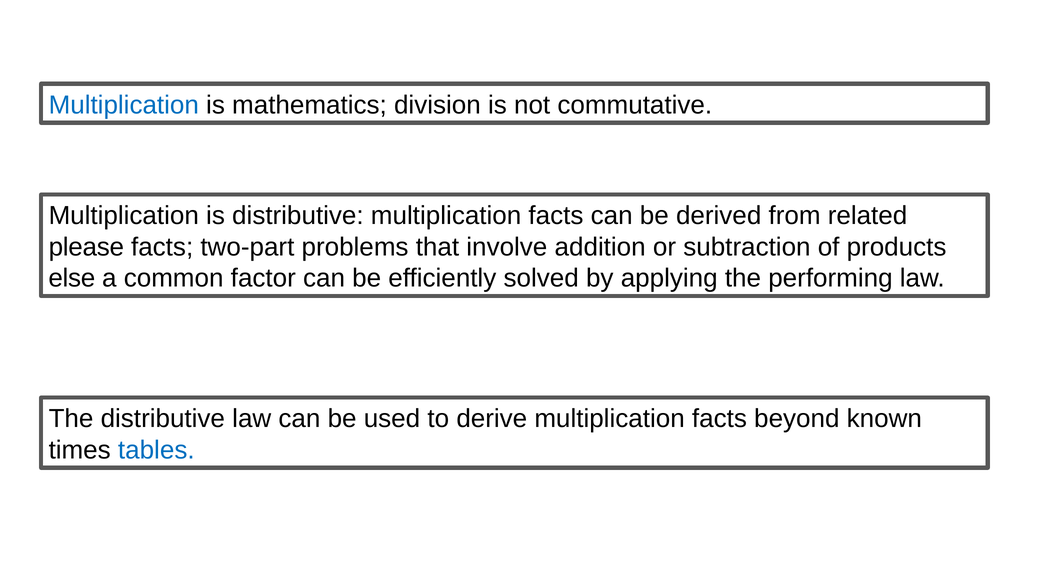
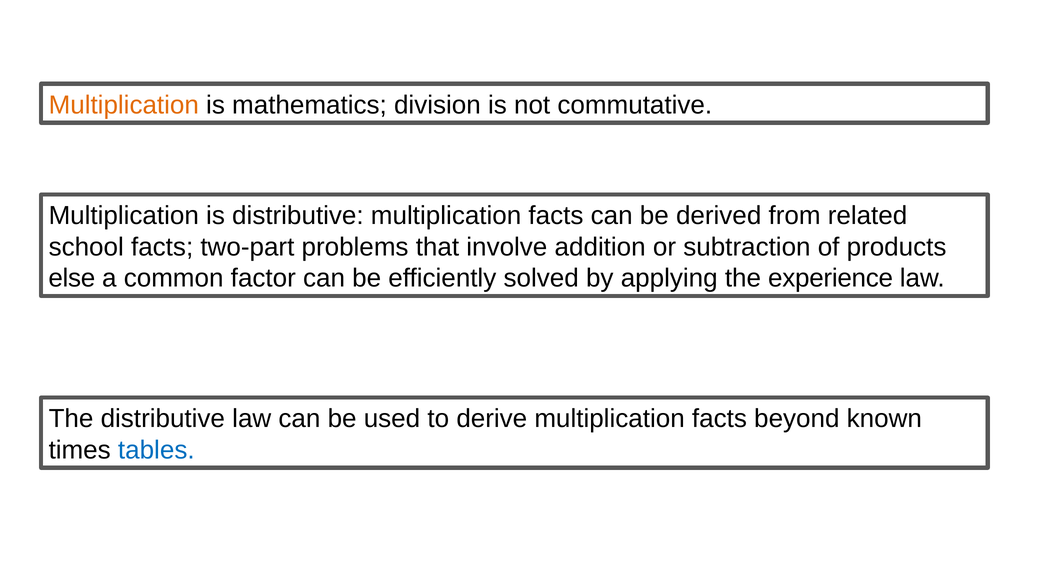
Multiplication at (124, 105) colour: blue -> orange
please: please -> school
performing: performing -> experience
